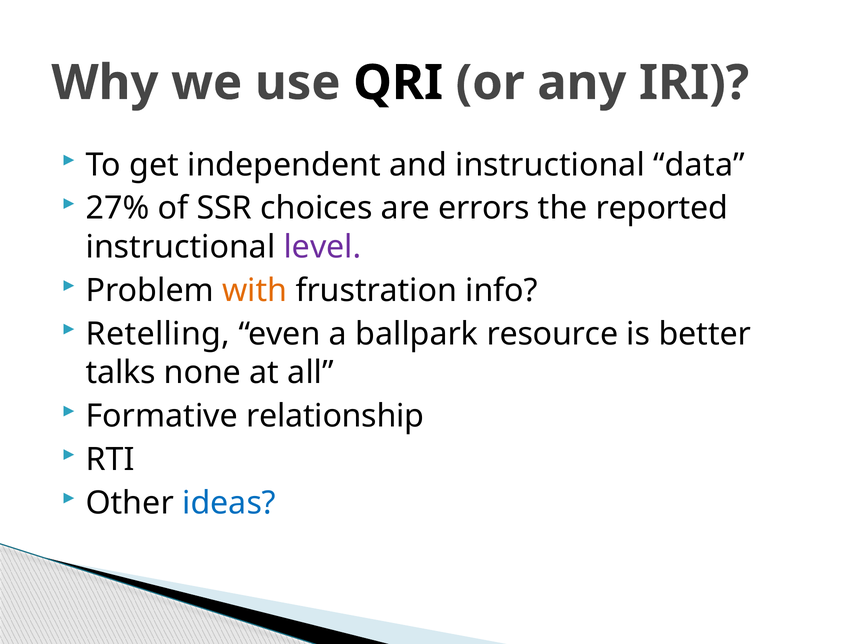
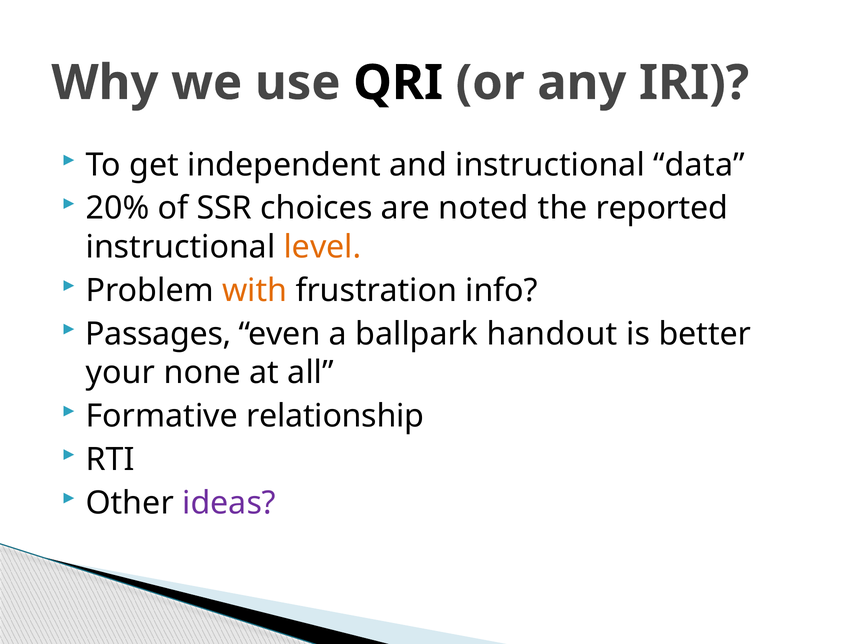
27%: 27% -> 20%
errors: errors -> noted
level colour: purple -> orange
Retelling: Retelling -> Passages
resource: resource -> handout
talks: talks -> your
ideas colour: blue -> purple
